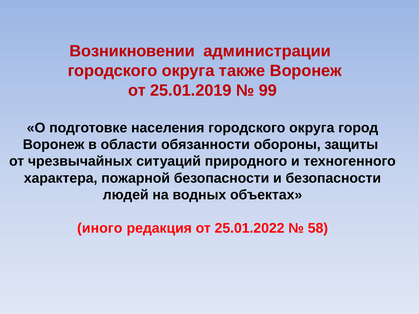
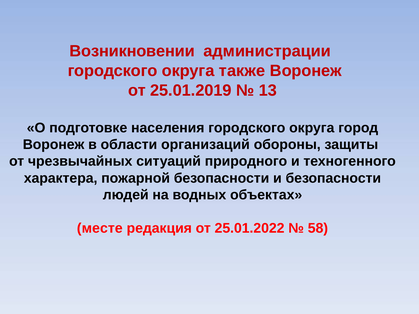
99: 99 -> 13
обязанности: обязанности -> организаций
иного: иного -> месте
